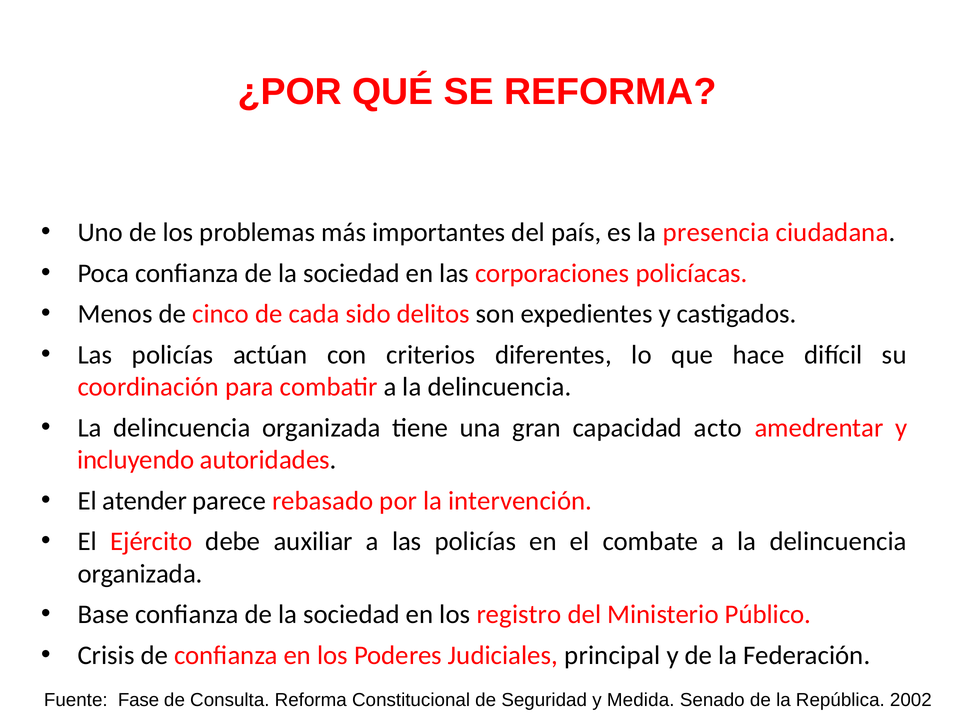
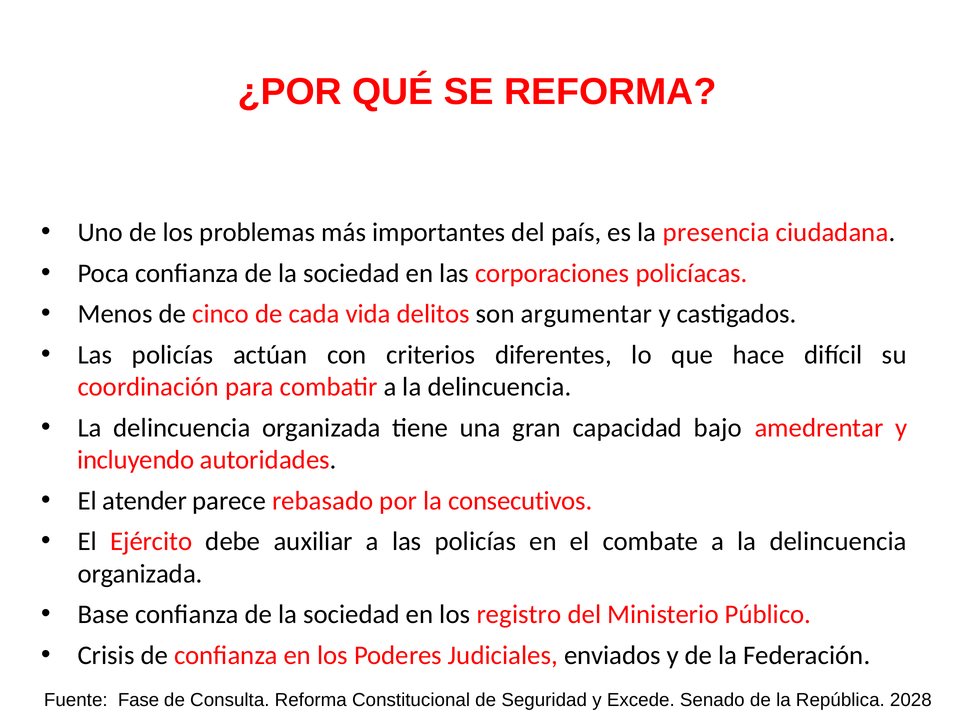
sido: sido -> vida
expedientes: expedientes -> argumentar
acto: acto -> bajo
intervención: intervención -> consecutivos
principal: principal -> enviados
Medida: Medida -> Excede
2002: 2002 -> 2028
